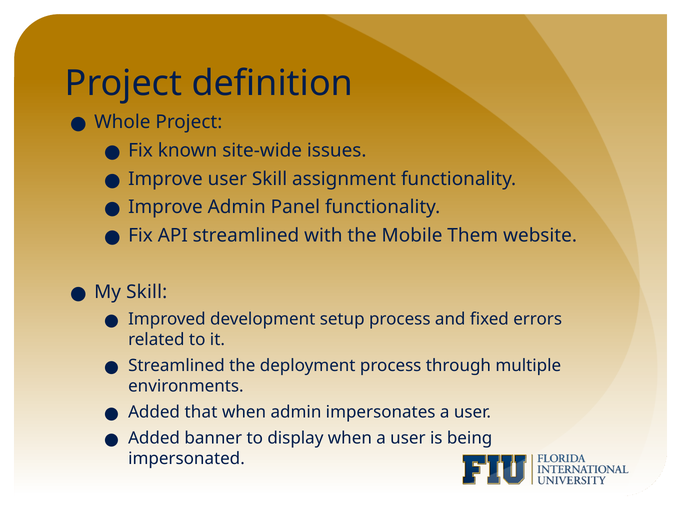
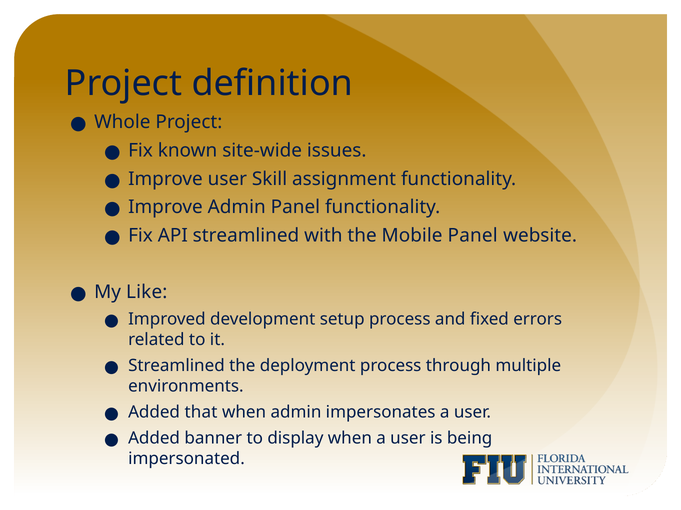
Mobile Them: Them -> Panel
My Skill: Skill -> Like
